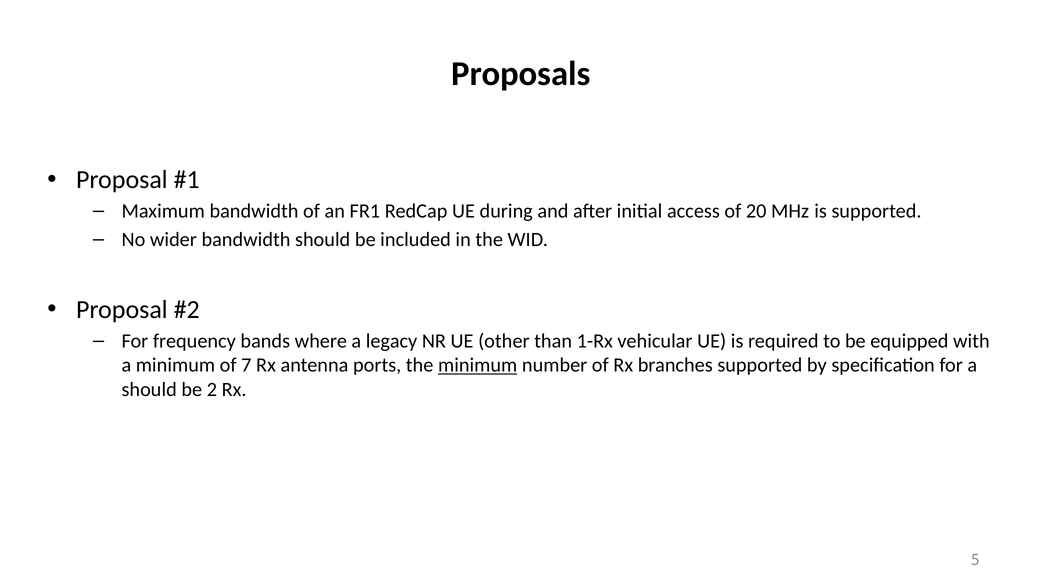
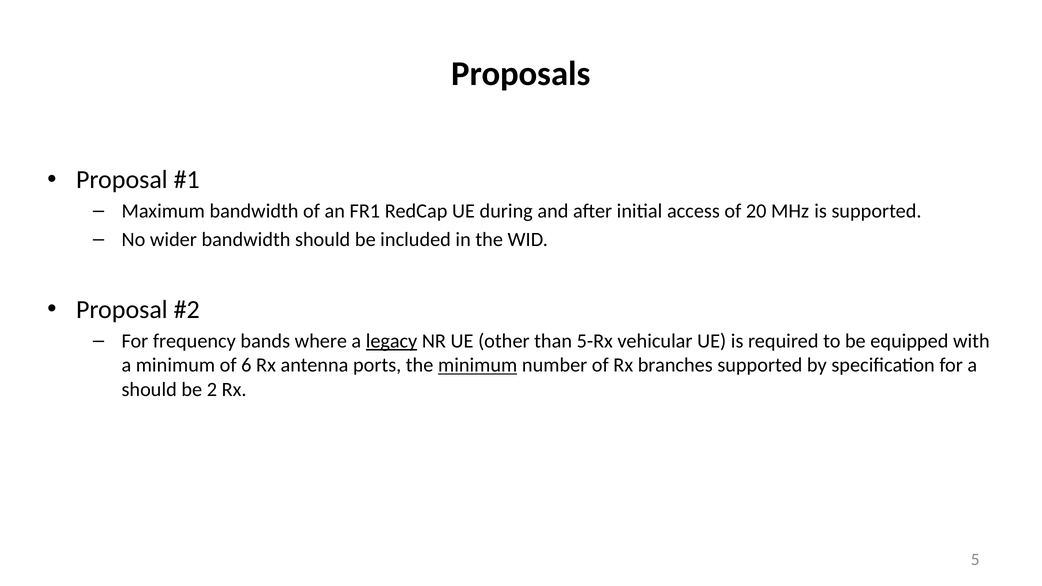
legacy underline: none -> present
1-Rx: 1-Rx -> 5-Rx
7: 7 -> 6
